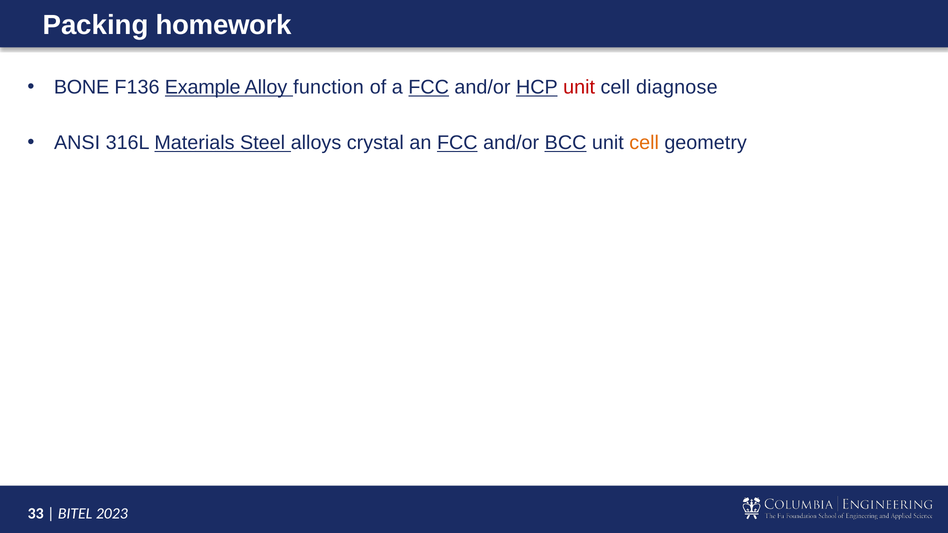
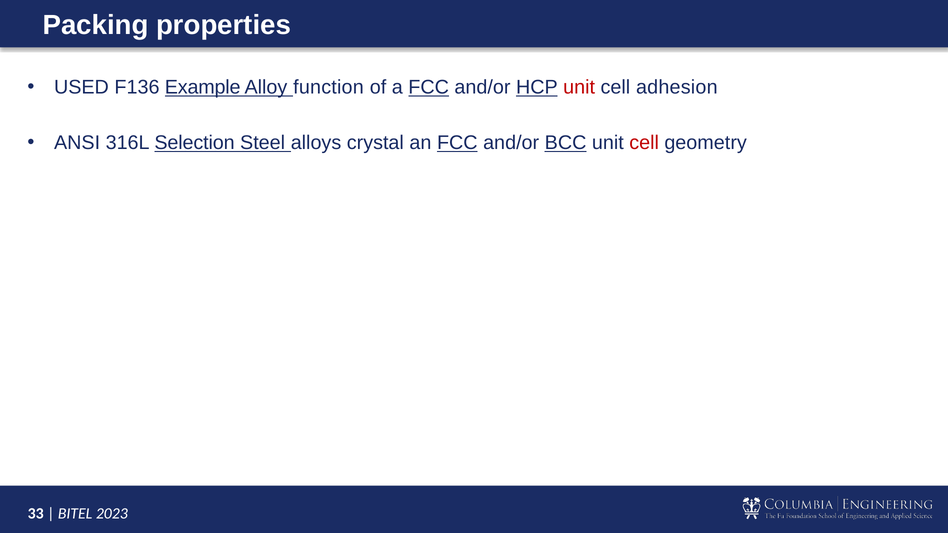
homework: homework -> properties
BONE: BONE -> USED
diagnose: diagnose -> adhesion
Materials: Materials -> Selection
cell at (644, 143) colour: orange -> red
